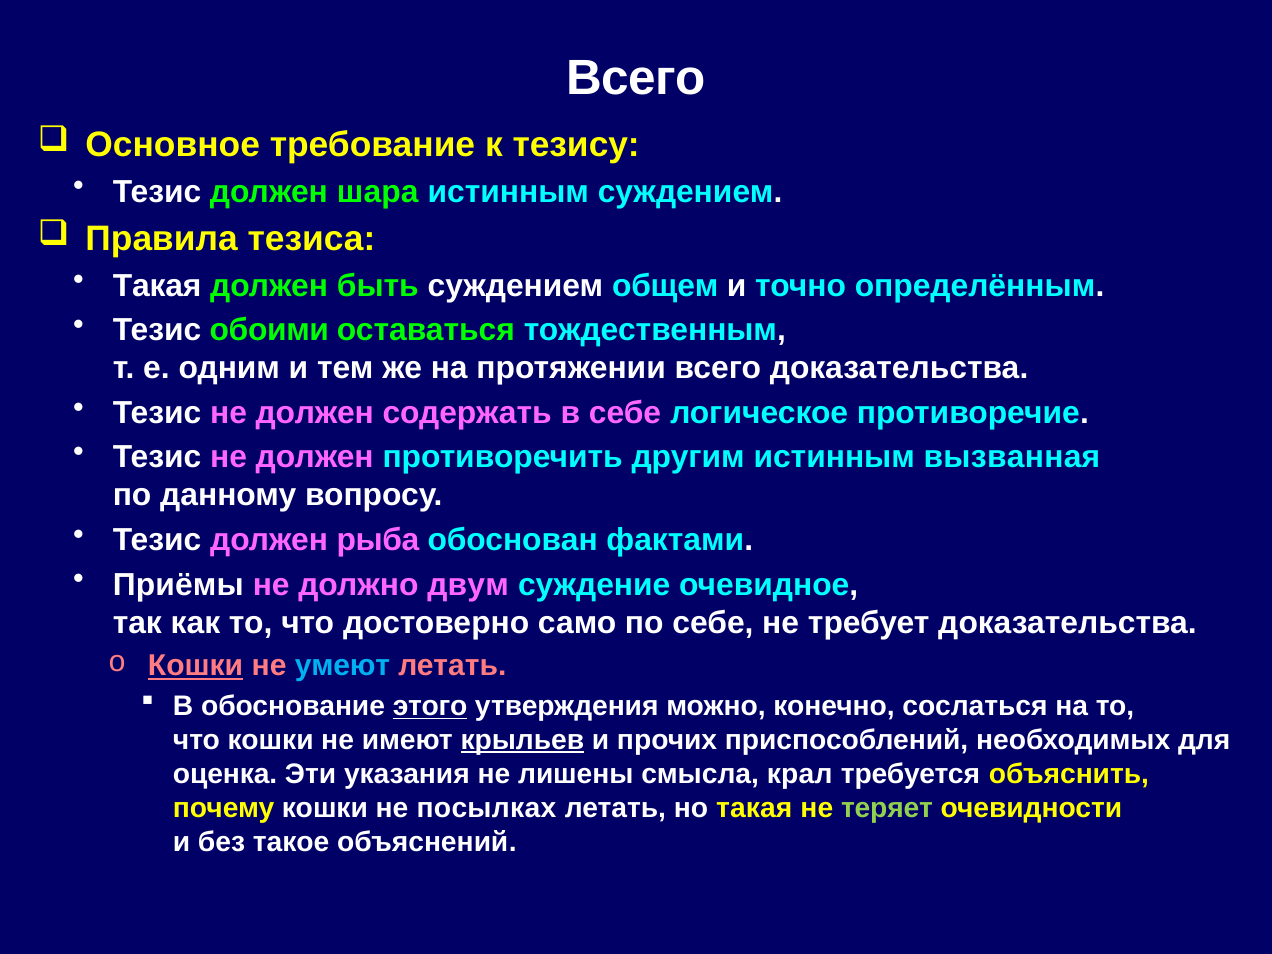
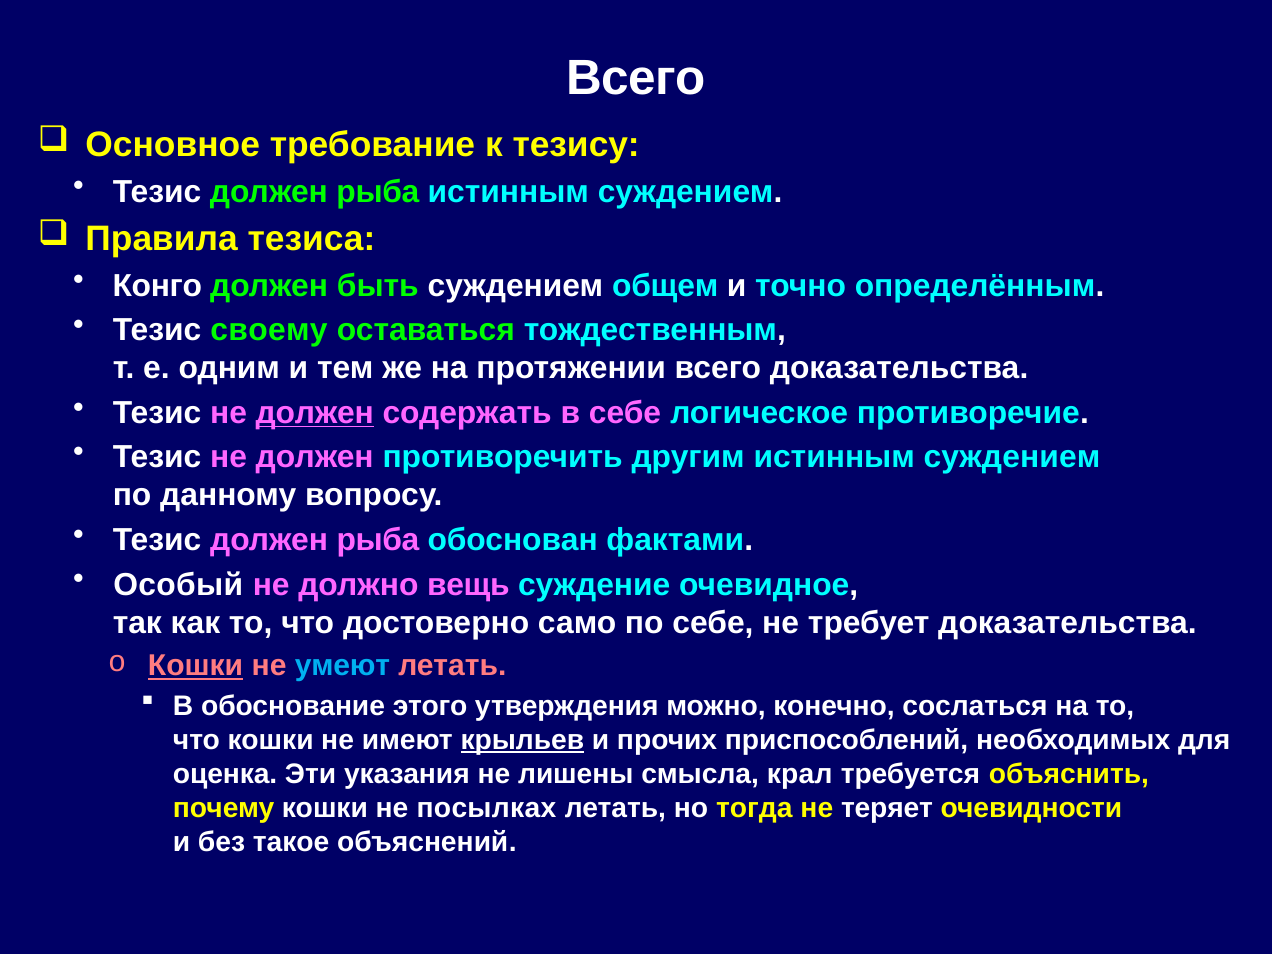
шара at (378, 192): шара -> рыба
Такая at (157, 286): Такая -> Конго
обоими: обоими -> своему
должен at (315, 413) underline: none -> present
другим истинным вызванная: вызванная -> суждением
Приёмы: Приёмы -> Особый
двум: двум -> вещь
этого underline: present -> none
но такая: такая -> тогда
теряет colour: light green -> white
